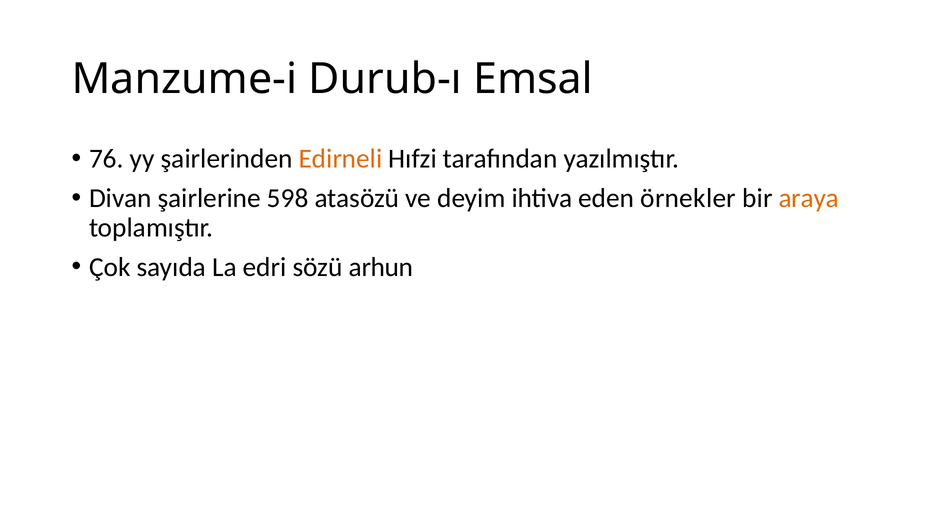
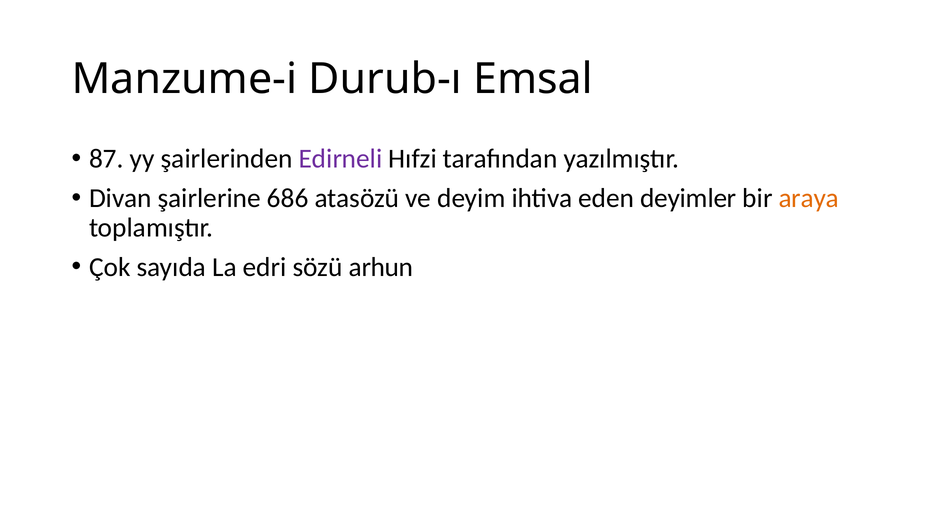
76: 76 -> 87
Edirneli colour: orange -> purple
598: 598 -> 686
örnekler: örnekler -> deyimler
